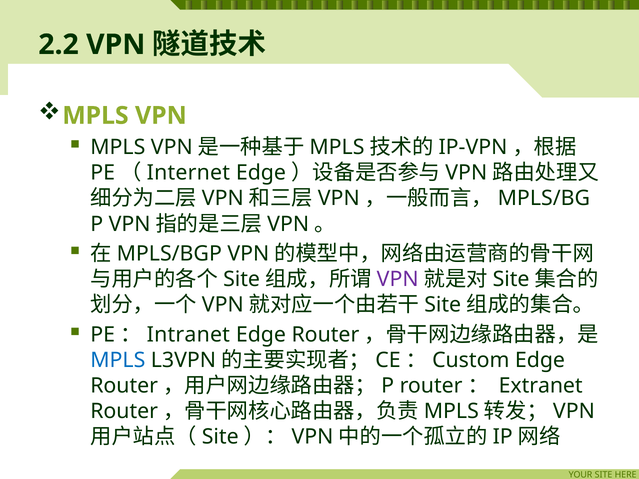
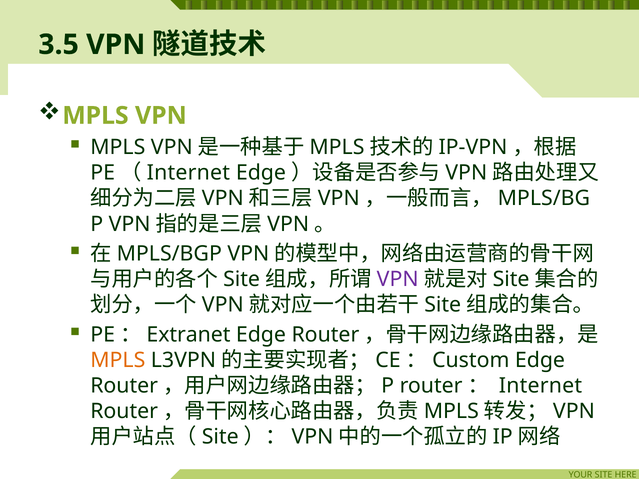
2.2: 2.2 -> 3.5
Intranet: Intranet -> Extranet
MPLS at (118, 360) colour: blue -> orange
Extranet at (541, 386): Extranet -> Internet
